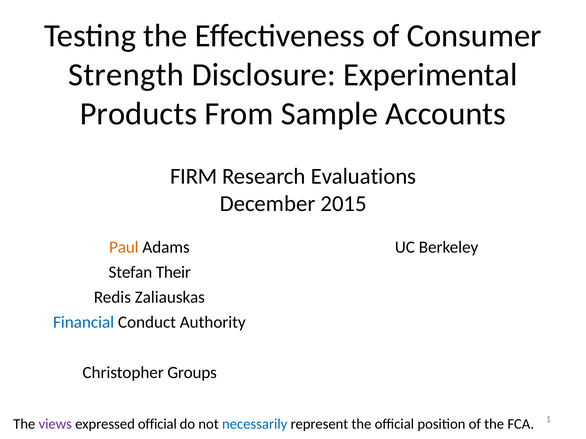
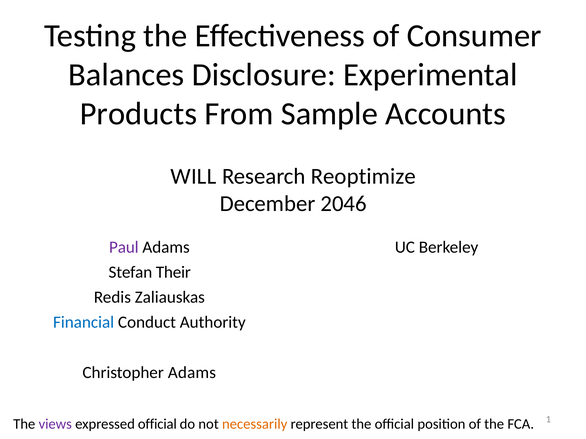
Strength: Strength -> Balances
FIRM: FIRM -> WILL
Evaluations: Evaluations -> Reoptimize
2015: 2015 -> 2046
Paul colour: orange -> purple
Christopher Groups: Groups -> Adams
necessarily colour: blue -> orange
